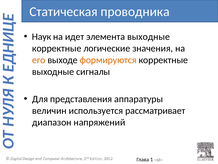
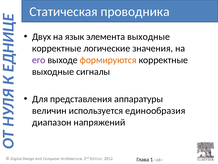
Наук: Наук -> Двух
идет: идет -> язык
его colour: orange -> purple
рассматривает: рассматривает -> единообразия
